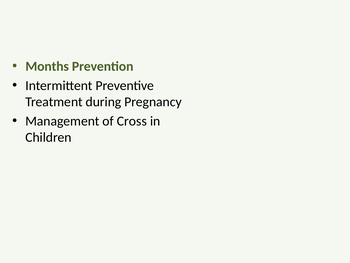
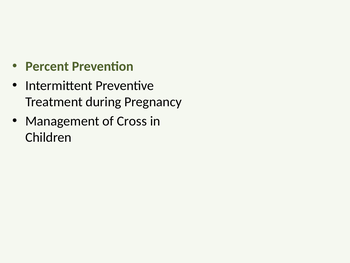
Months: Months -> Percent
